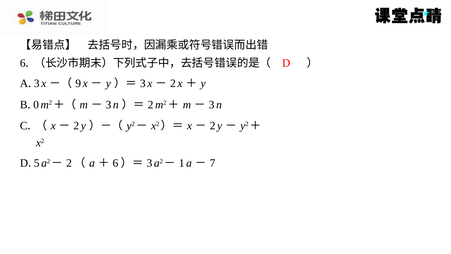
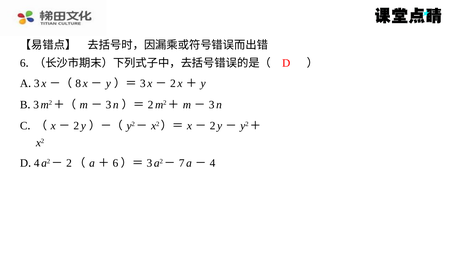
9: 9 -> 8
0 at (36, 105): 0 -> 3
5 at (37, 163): 5 -> 4
1: 1 -> 7
7 at (213, 163): 7 -> 4
